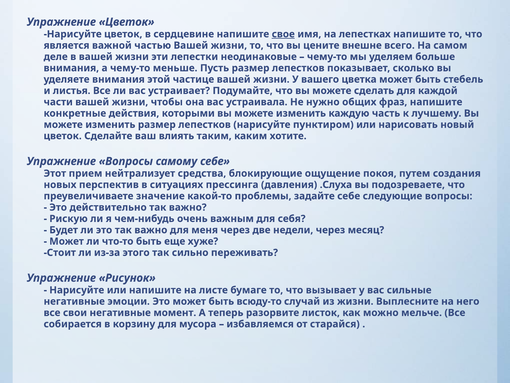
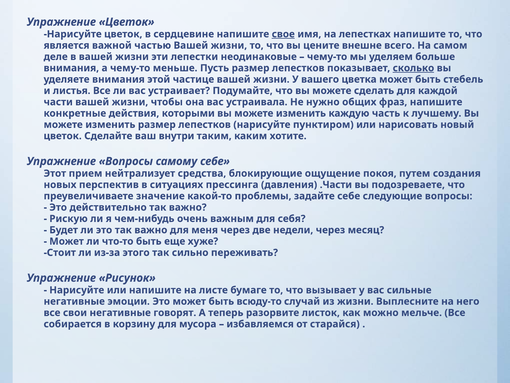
сколько underline: none -> present
влиять: влиять -> внутри
.Слуха: .Слуха -> .Части
момент: момент -> говорят
